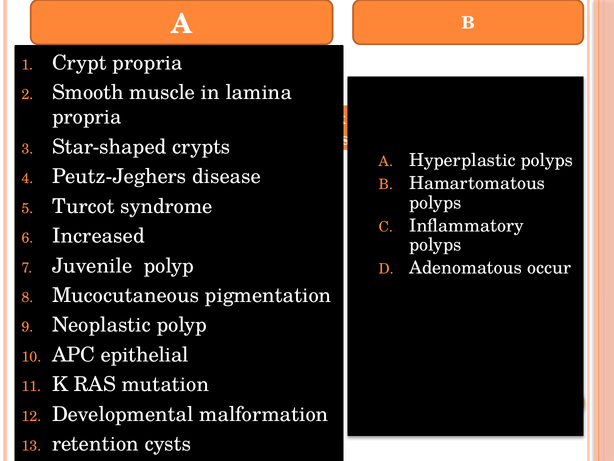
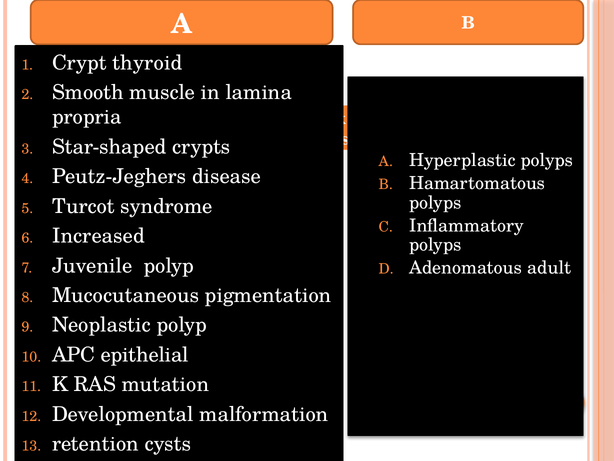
Crypt propria: propria -> thyroid
occur: occur -> adult
